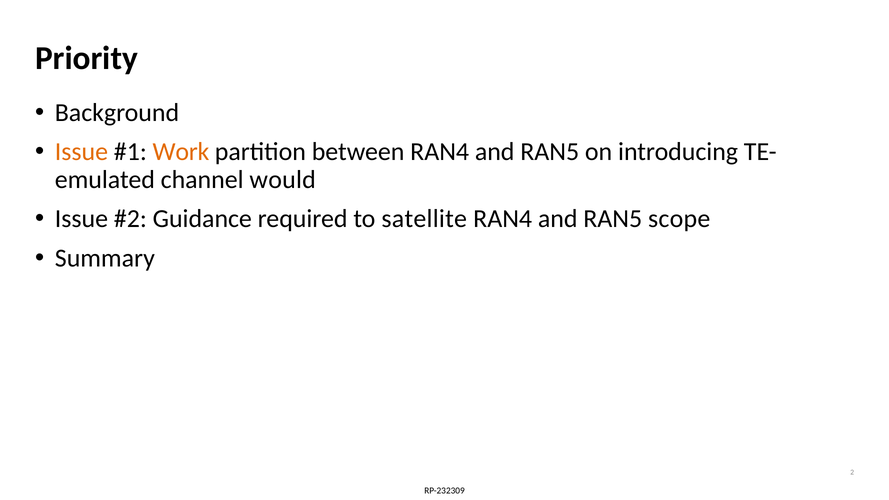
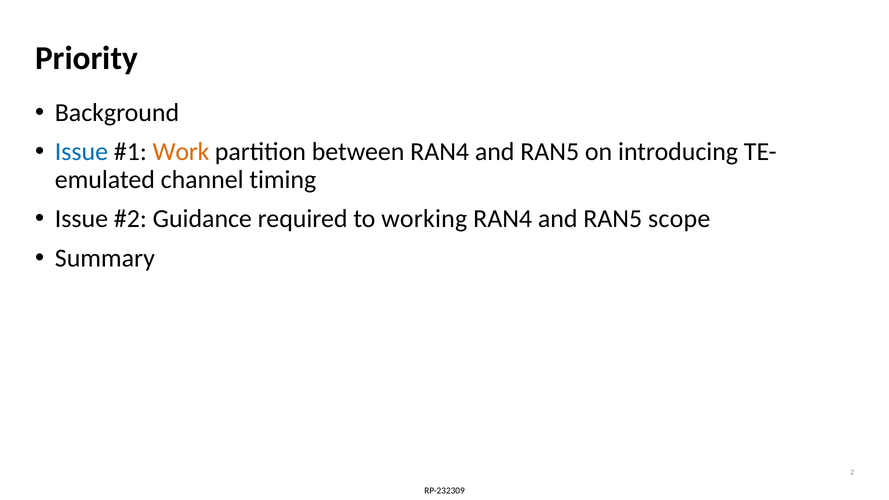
Issue at (81, 152) colour: orange -> blue
would: would -> timing
satellite: satellite -> working
